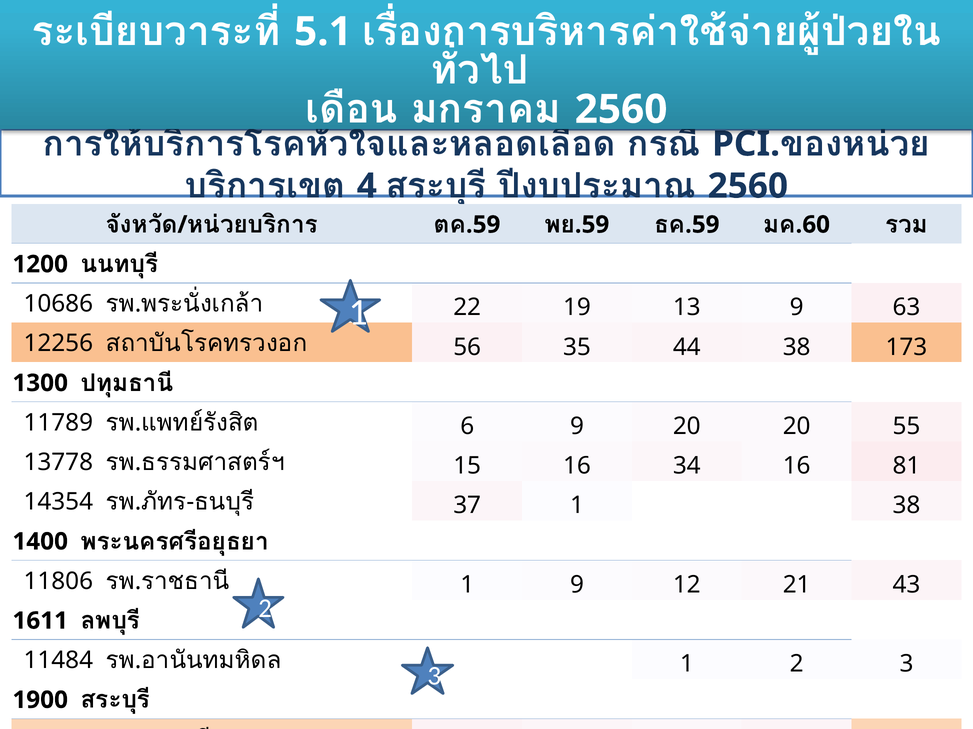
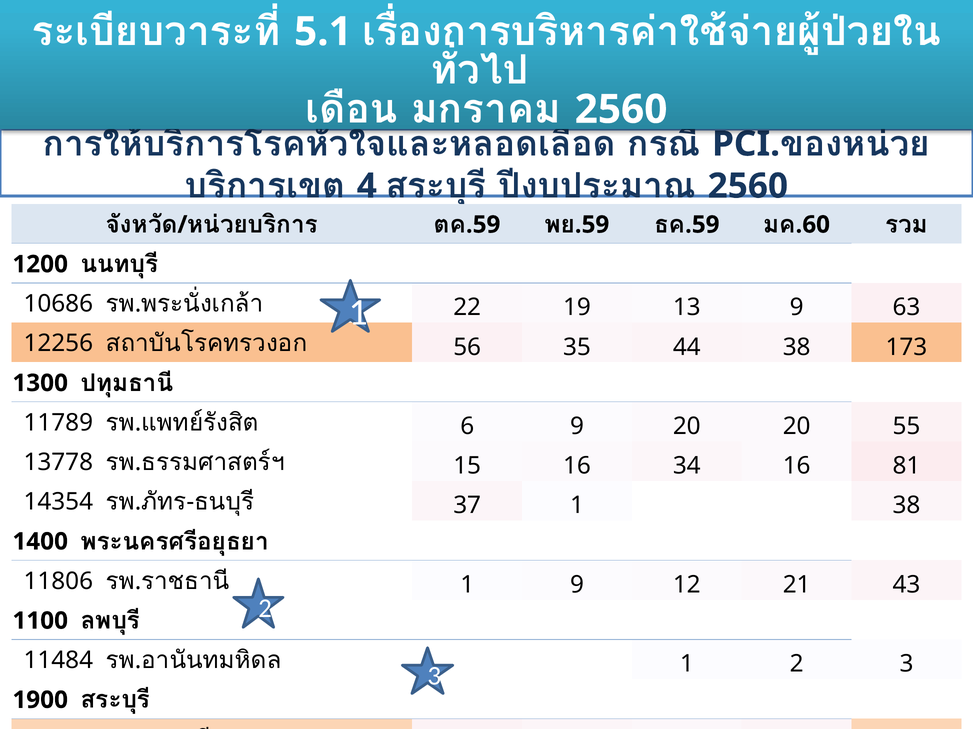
1611: 1611 -> 1100
